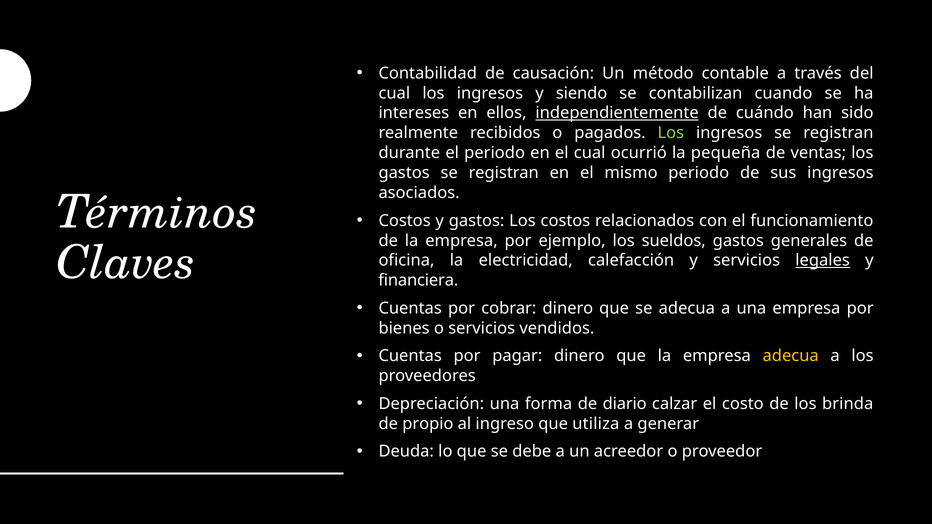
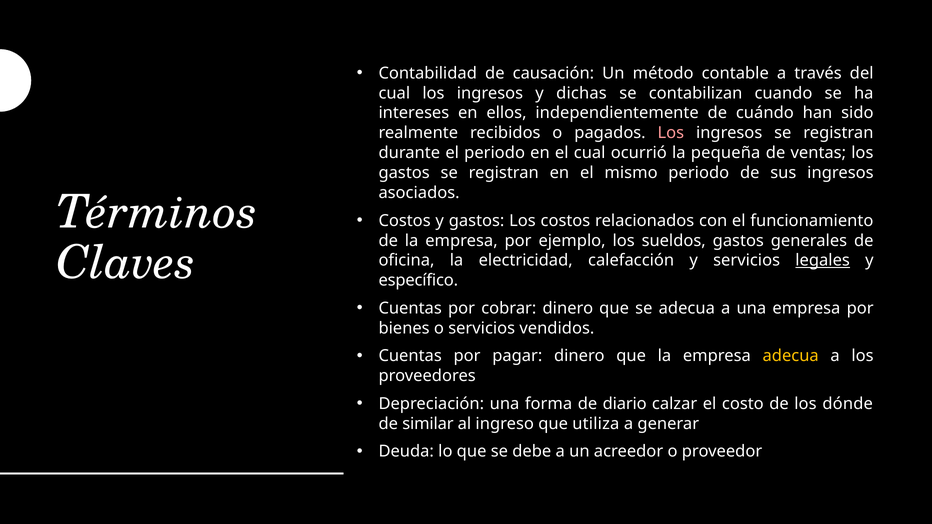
siendo: siendo -> dichas
independientemente underline: present -> none
Los at (671, 133) colour: light green -> pink
financiera: financiera -> específico
brinda: brinda -> dónde
propio: propio -> similar
